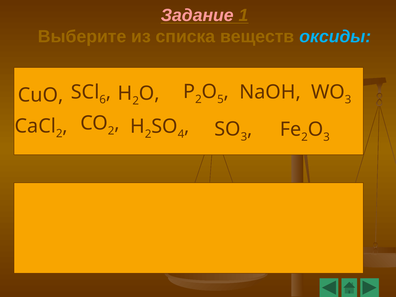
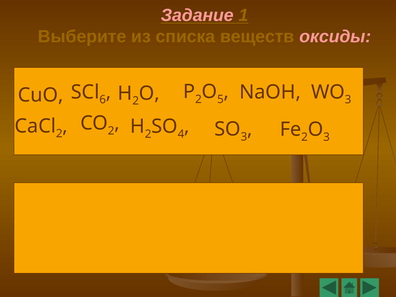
оксиды colour: light blue -> pink
